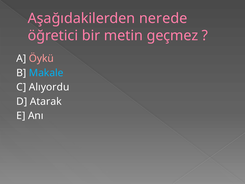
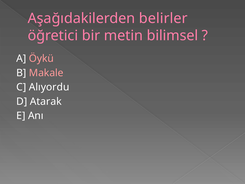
nerede: nerede -> belirler
geçmez: geçmez -> bilimsel
Makale colour: light blue -> pink
